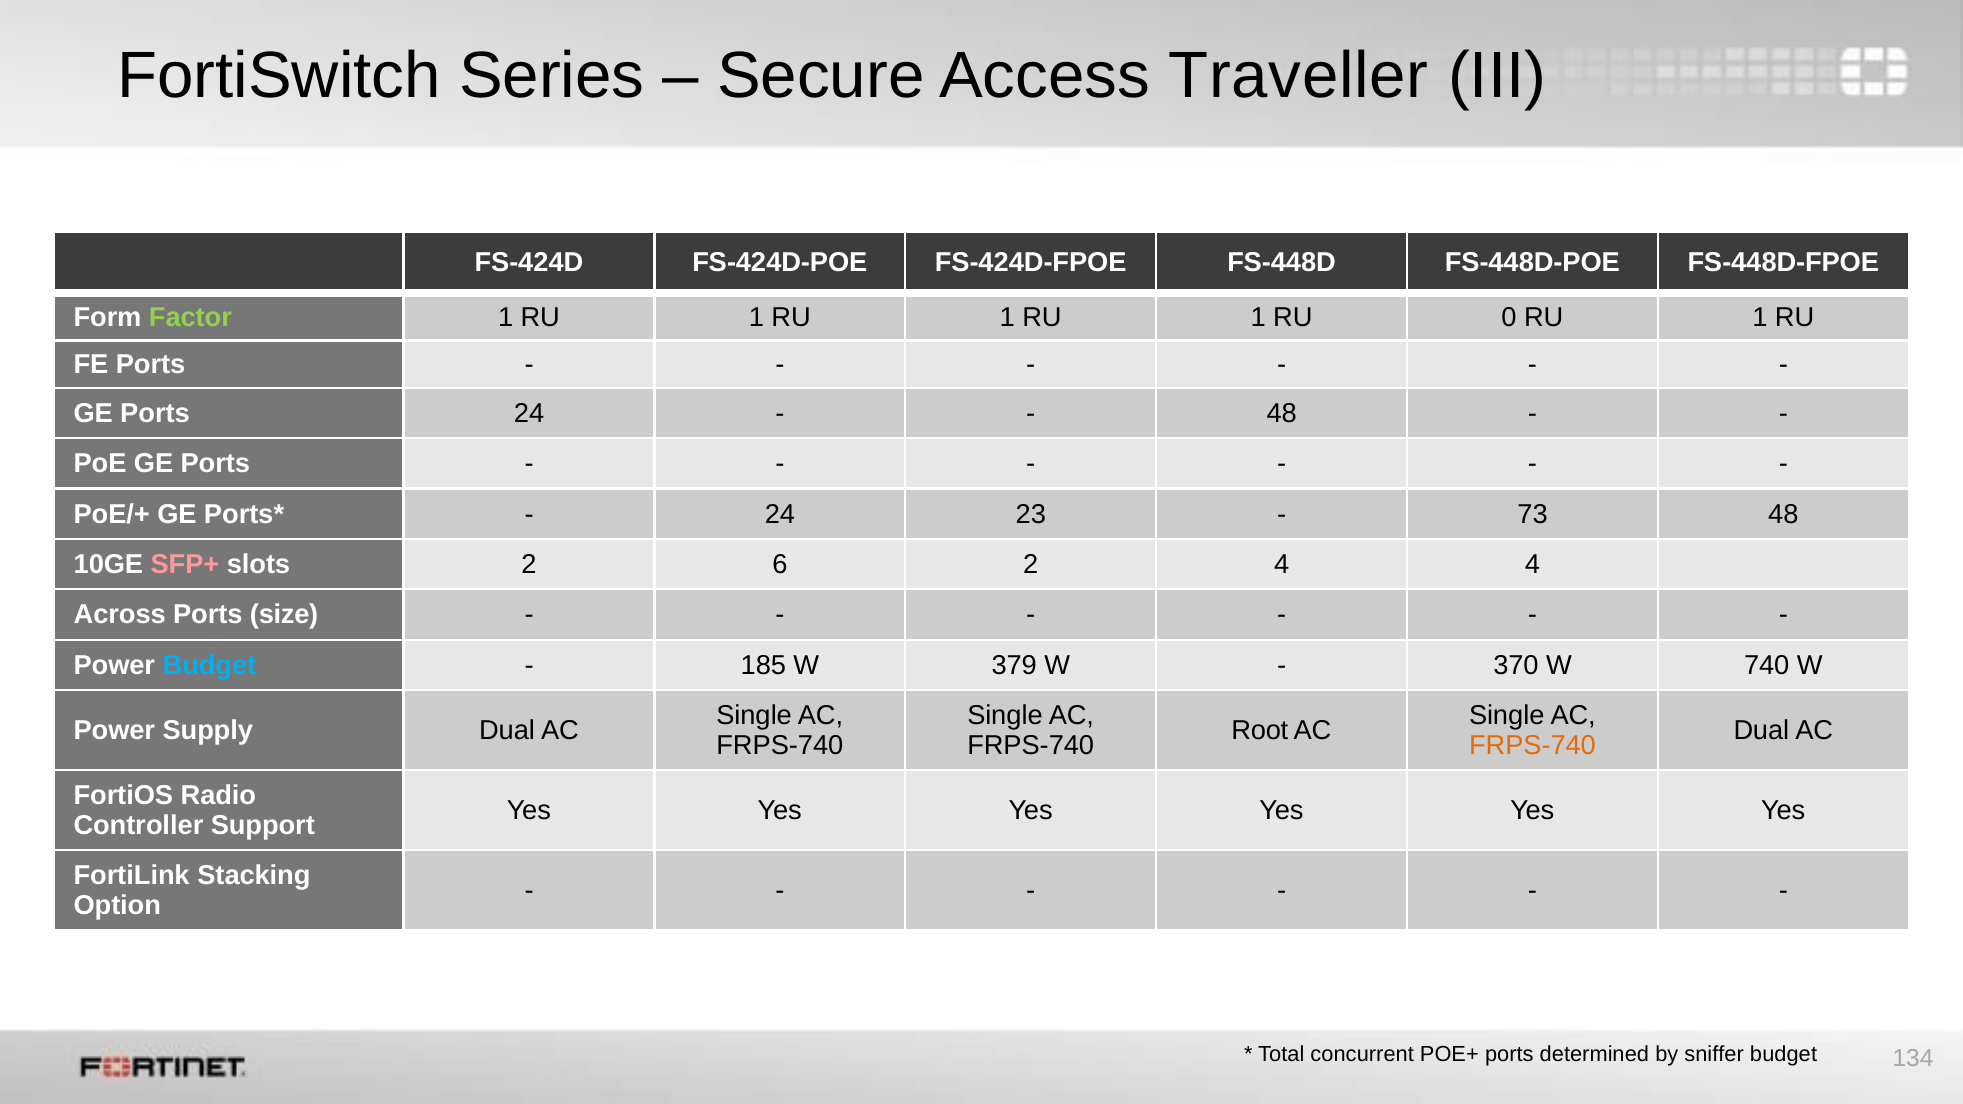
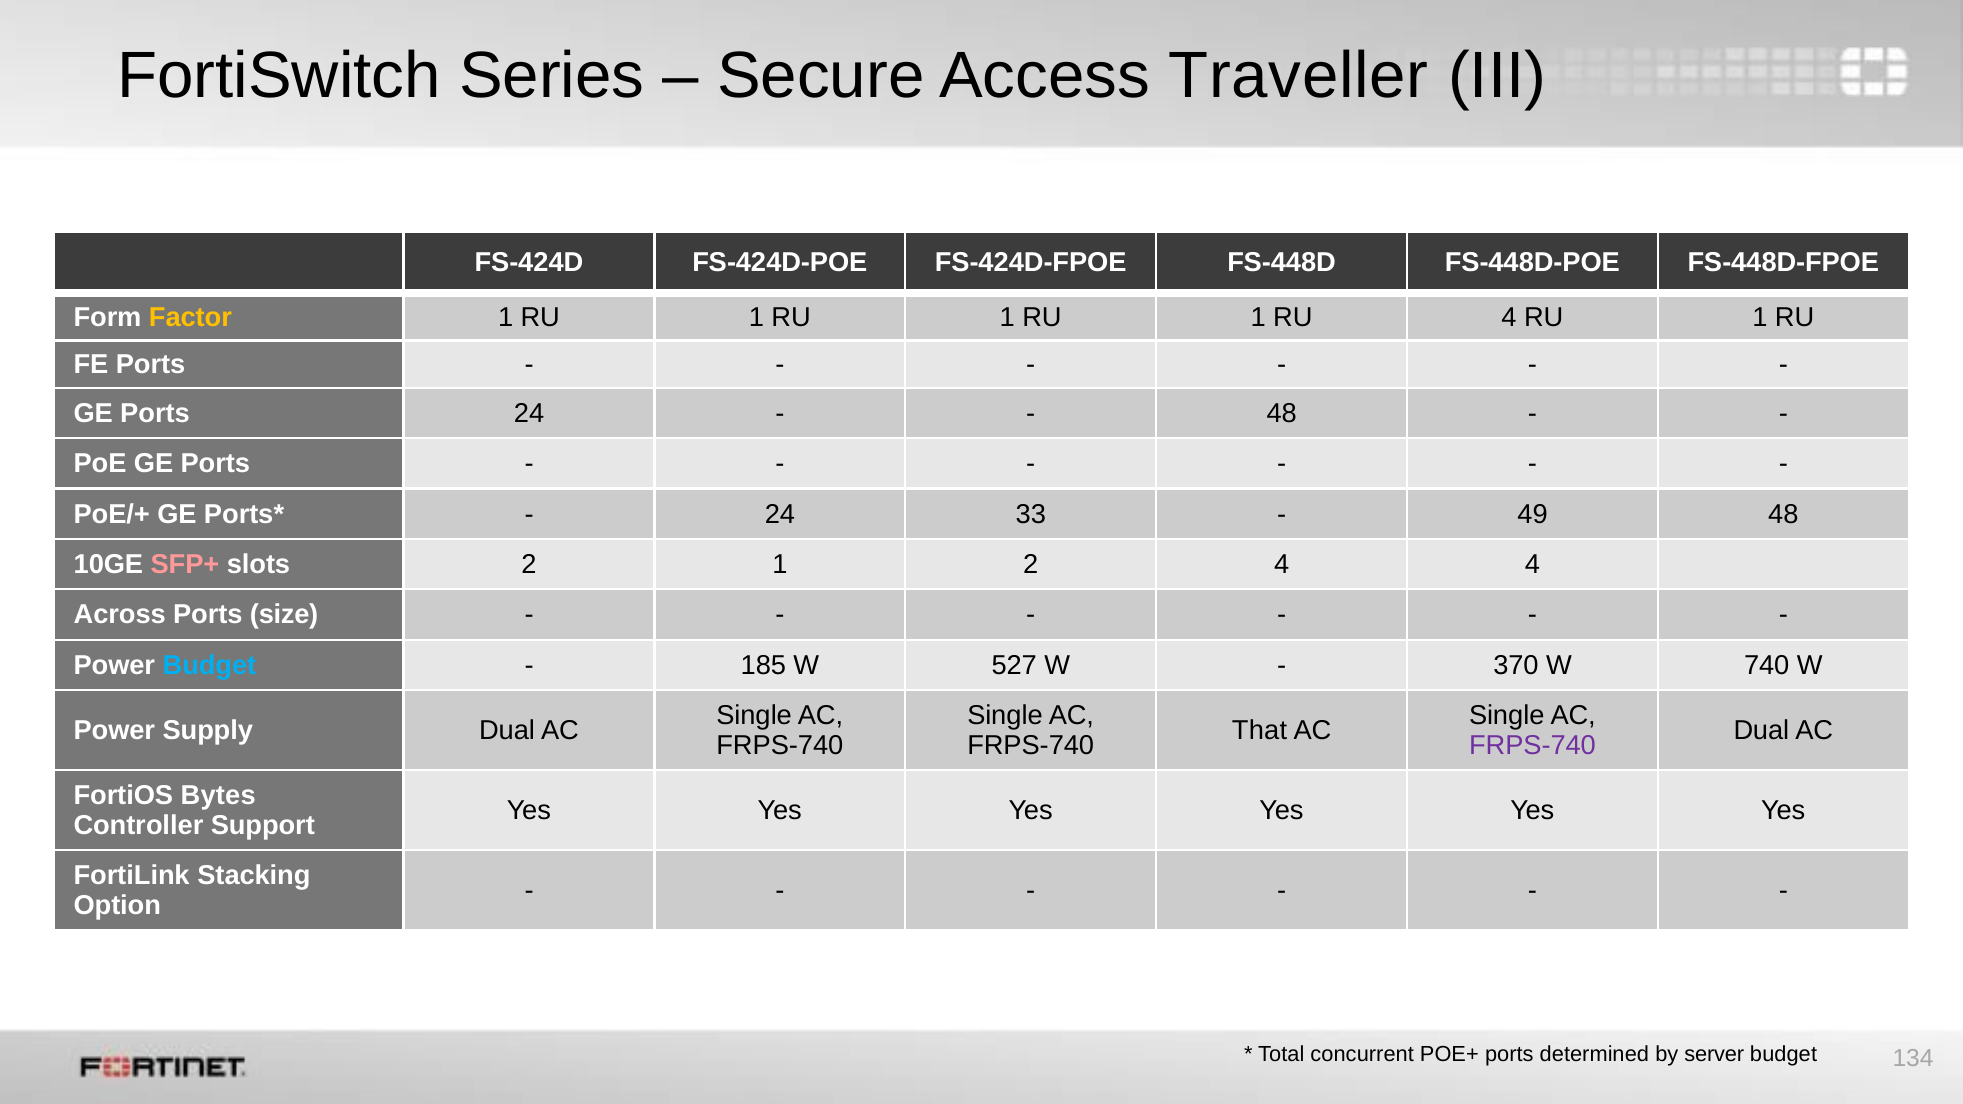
Factor colour: light green -> yellow
RU 0: 0 -> 4
23: 23 -> 33
73: 73 -> 49
2 6: 6 -> 1
379: 379 -> 527
Root: Root -> That
FRPS-740 at (1532, 746) colour: orange -> purple
Radio: Radio -> Bytes
sniffer: sniffer -> server
